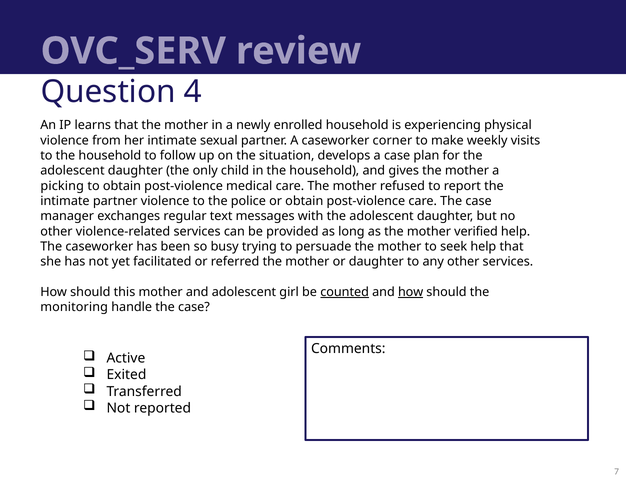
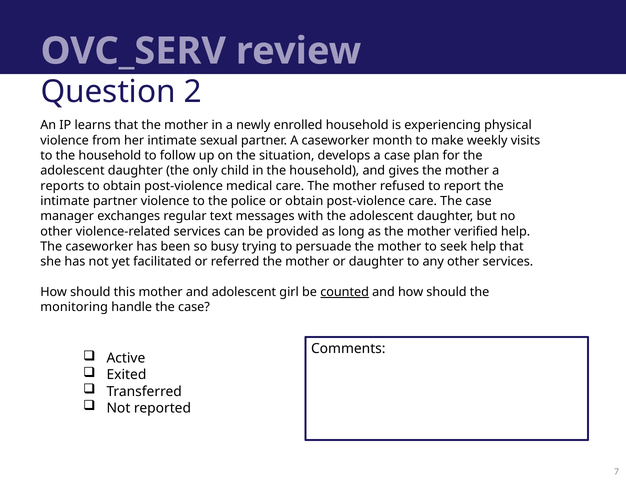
4: 4 -> 2
corner: corner -> month
picking: picking -> reports
how at (411, 292) underline: present -> none
